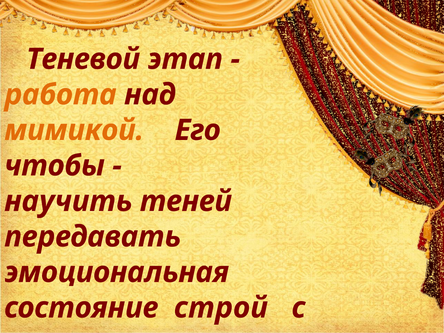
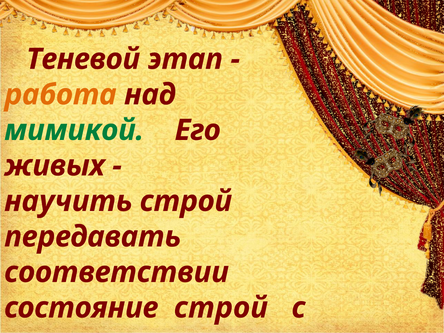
мимикой colour: orange -> green
чтобы: чтобы -> живых
научить теней: теней -> строй
эмоциональная: эмоциональная -> соответствии
